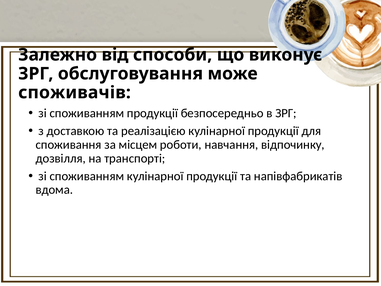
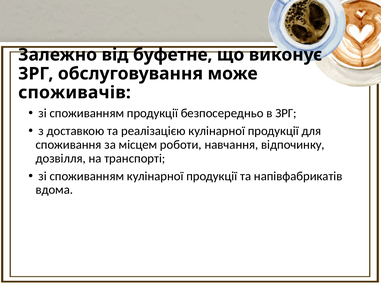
способи: способи -> буфетне
